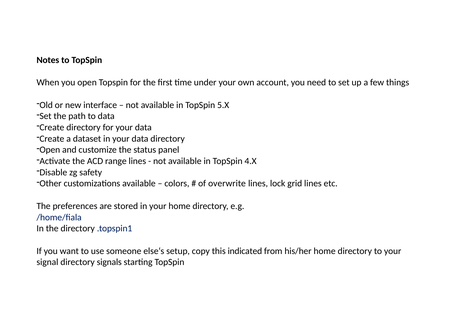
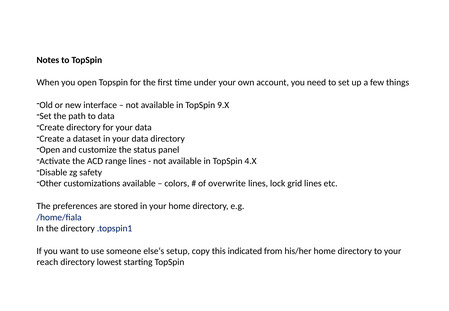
5.X: 5.X -> 9.X
signal: signal -> reach
signals: signals -> lowest
